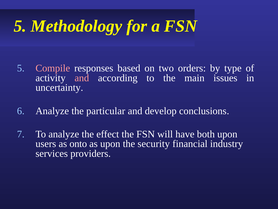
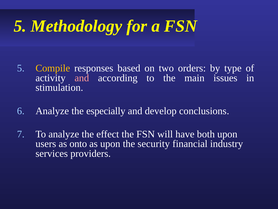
Compile colour: pink -> yellow
uncertainty: uncertainty -> stimulation
particular: particular -> especially
